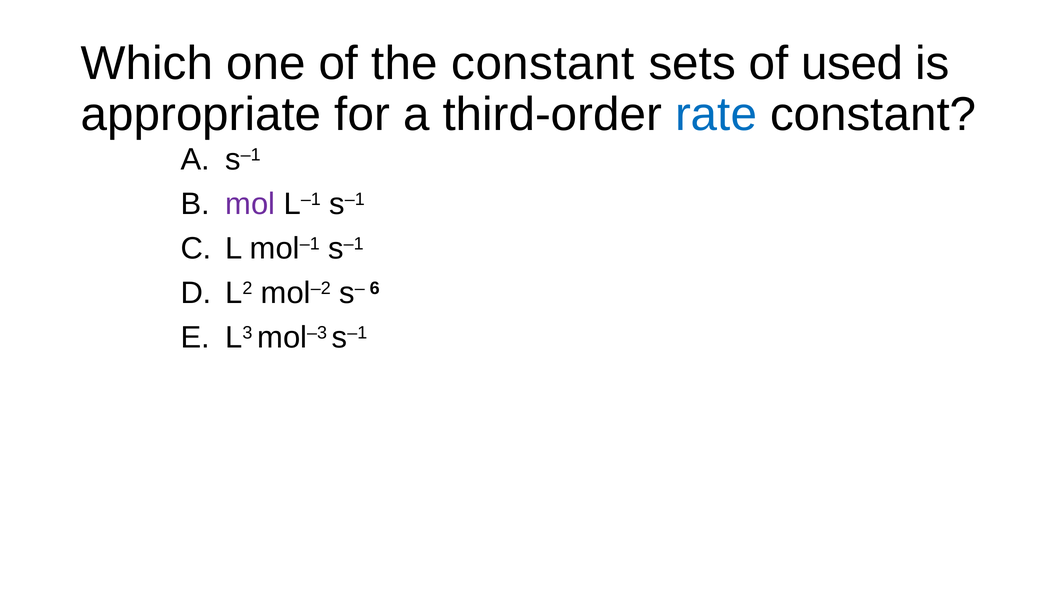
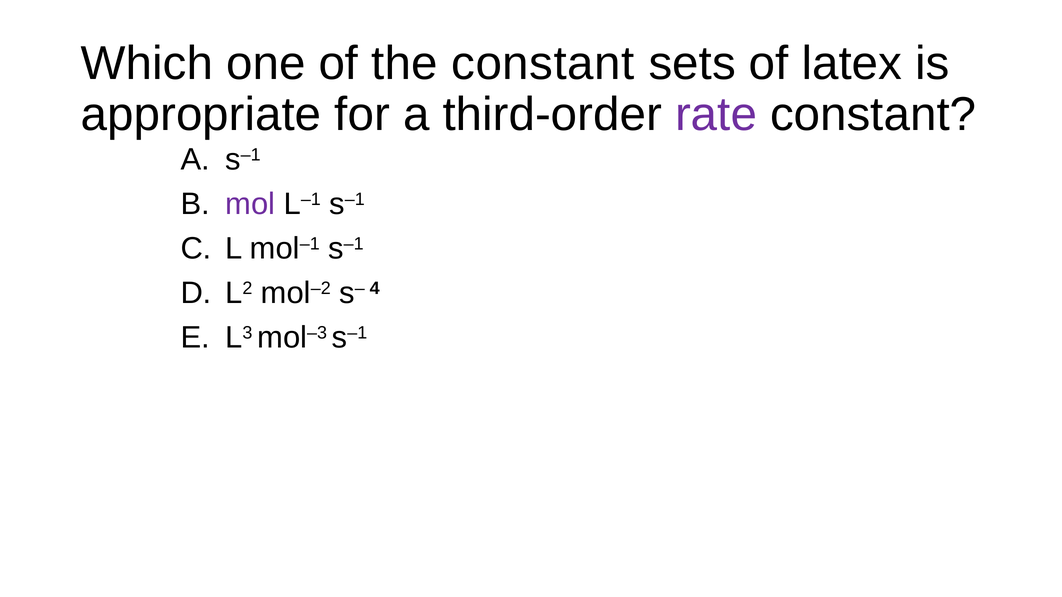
used: used -> latex
rate colour: blue -> purple
6: 6 -> 4
